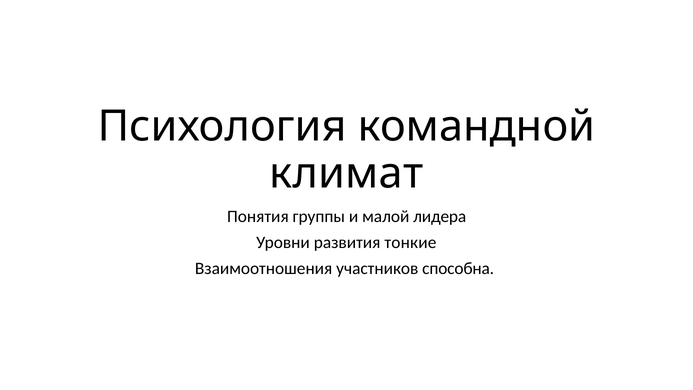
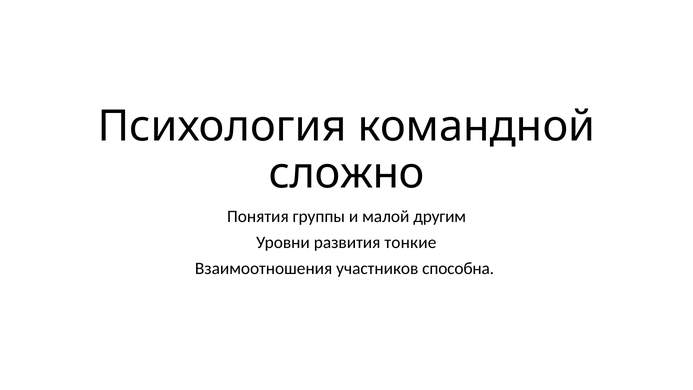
климат: климат -> сложно
лидера: лидера -> другим
